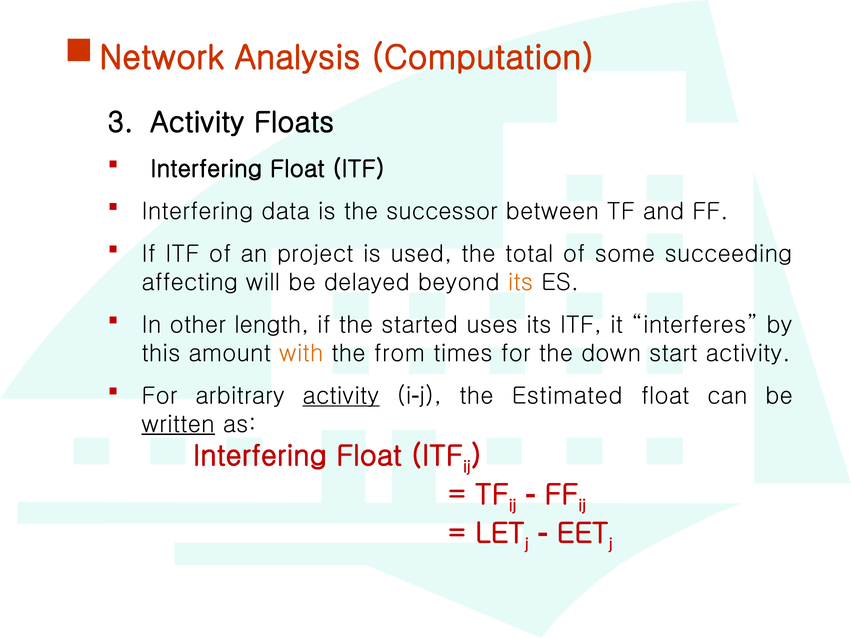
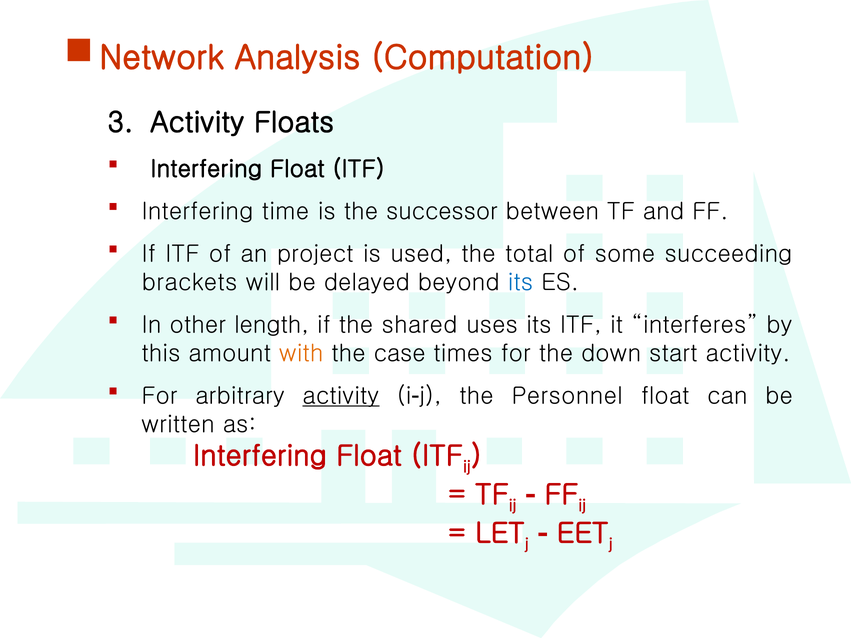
data: data -> time
affecting: affecting -> brackets
its at (520, 282) colour: orange -> blue
started: started -> shared
from: from -> case
Estimated: Estimated -> Personnel
written underline: present -> none
